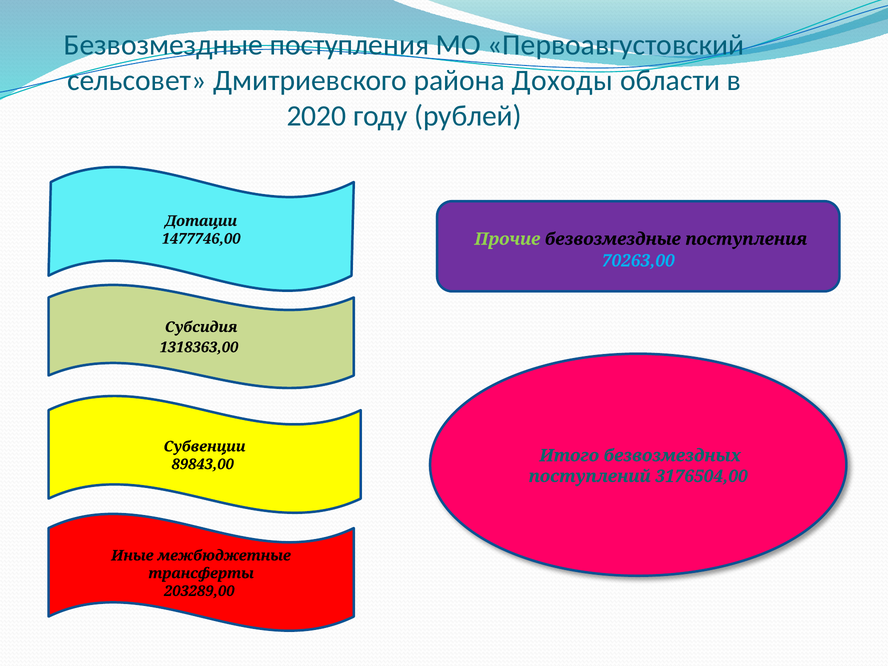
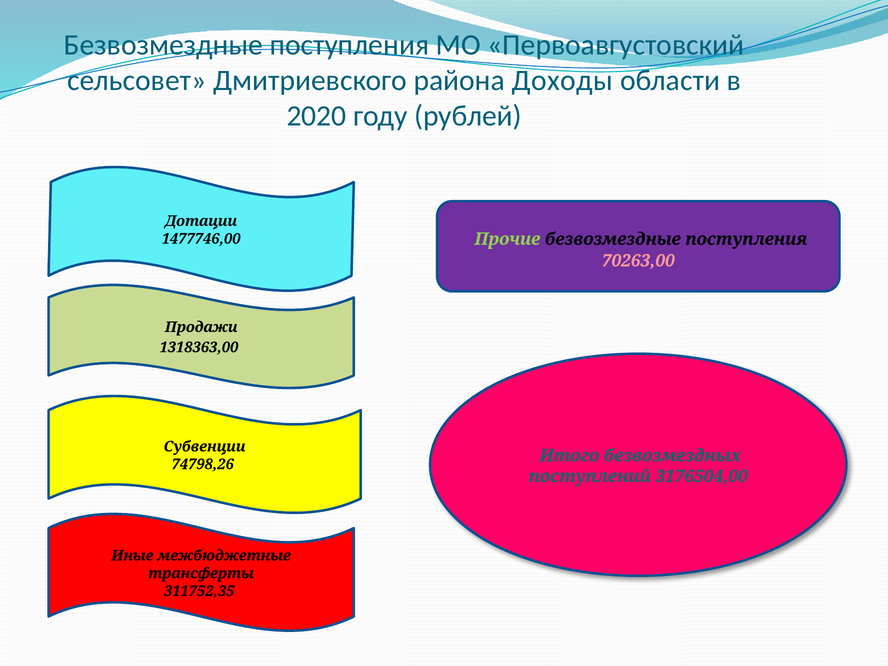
70263,00 colour: light blue -> pink
Субсидия: Субсидия -> Продажи
89843,00: 89843,00 -> 74798,26
203289,00: 203289,00 -> 311752,35
